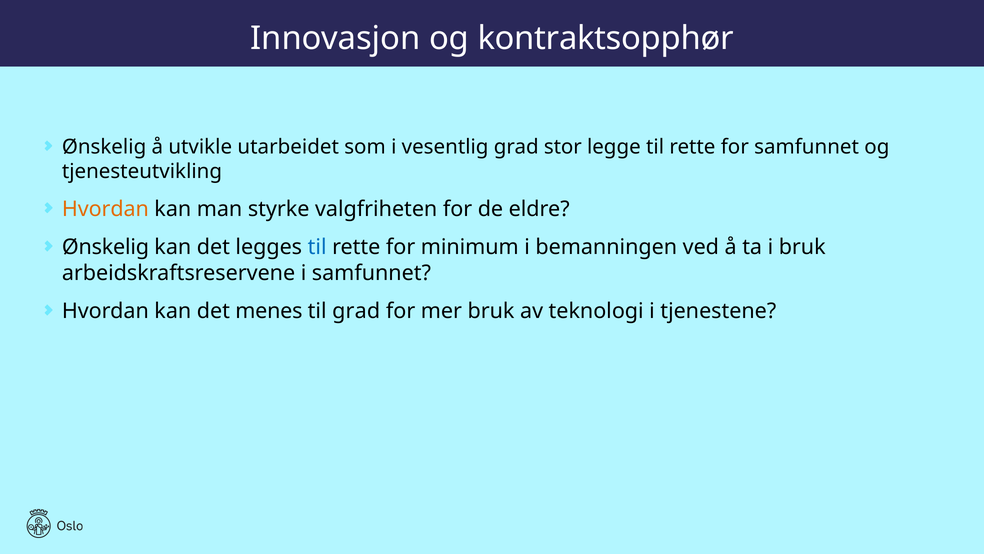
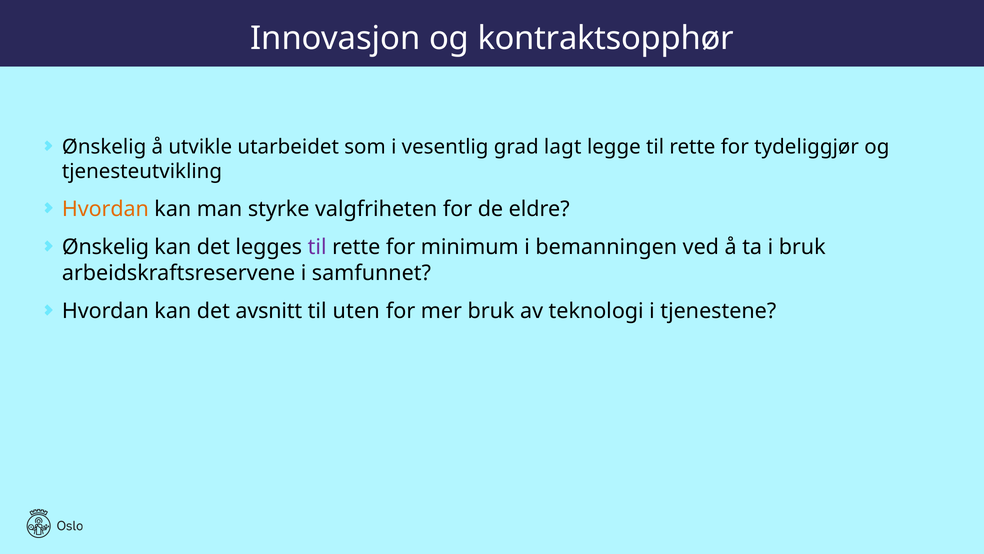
stor: stor -> lagt
for samfunnet: samfunnet -> tydeliggjør
til at (317, 247) colour: blue -> purple
menes: menes -> avsnitt
til grad: grad -> uten
